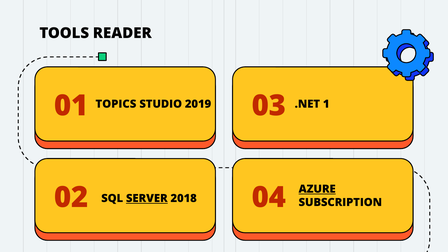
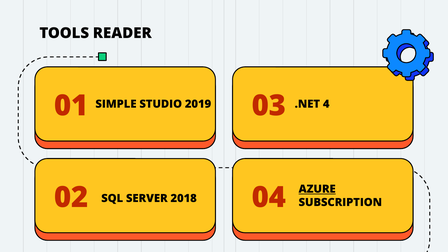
TOPICS: TOPICS -> SIMPLE
1: 1 -> 4
SERVER underline: present -> none
